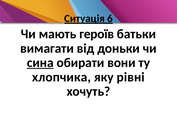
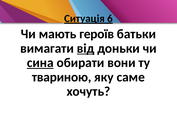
від underline: none -> present
хлопчика: хлопчика -> твариною
рівні: рівні -> саме
